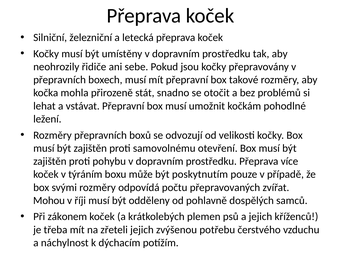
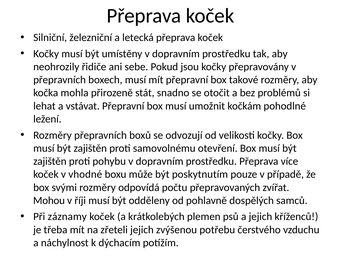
týráním: týráním -> vhodné
zákonem: zákonem -> záznamy
